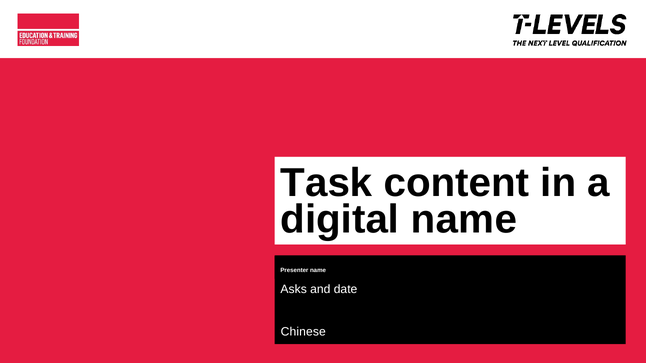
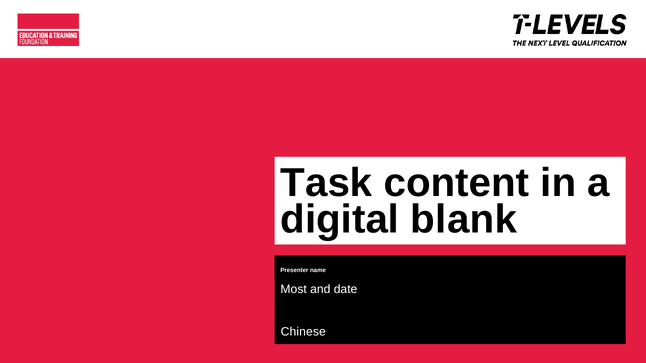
digital name: name -> blank
Asks: Asks -> Most
